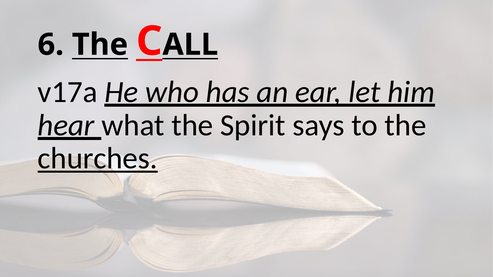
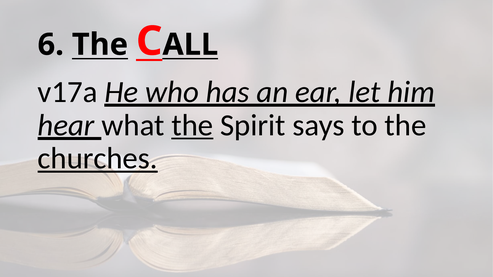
the at (192, 125) underline: none -> present
